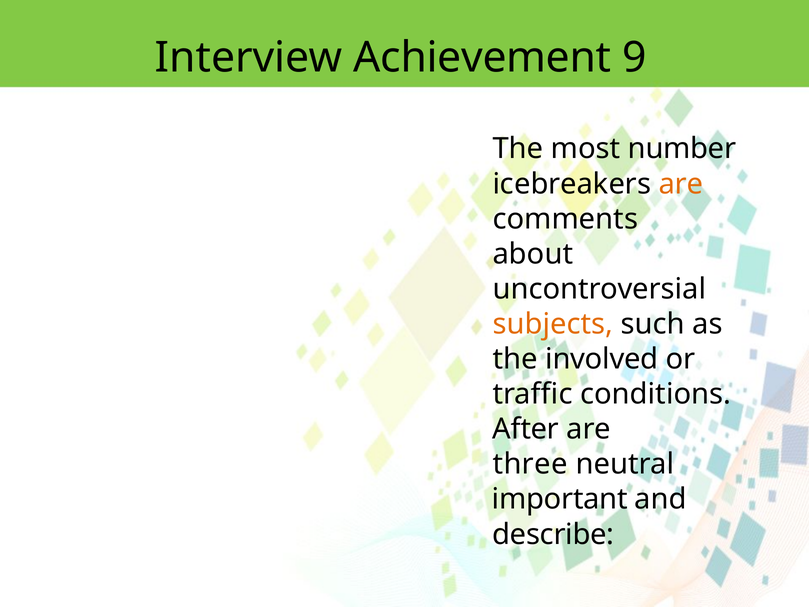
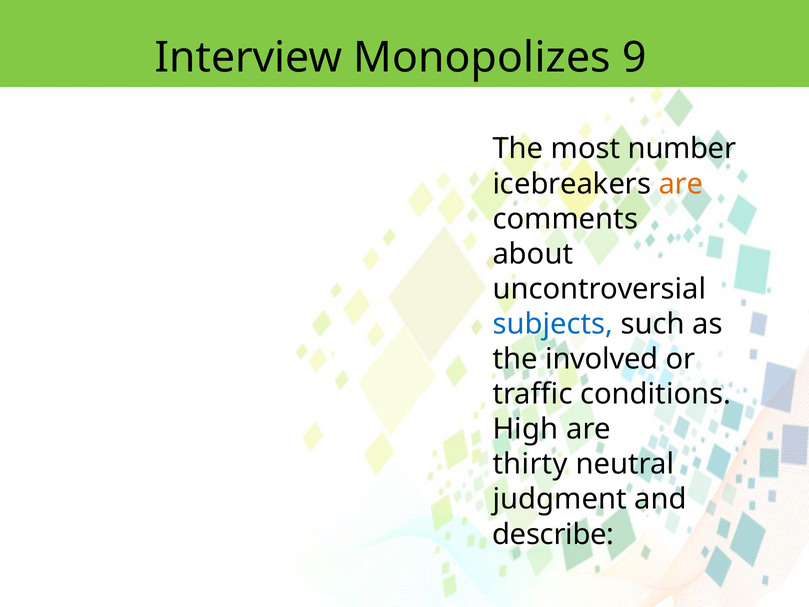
Achievement: Achievement -> Monopolizes
subjects colour: orange -> blue
After: After -> High
three: three -> thirty
important: important -> judgment
